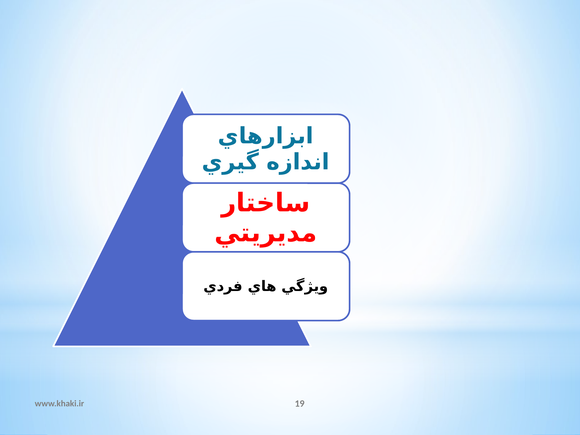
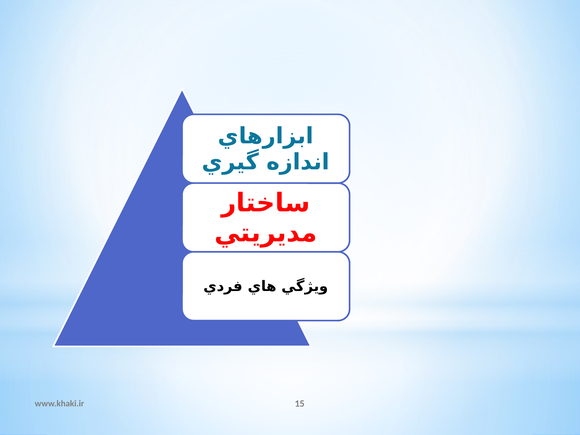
19: 19 -> 15
